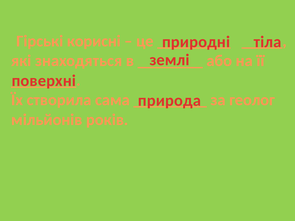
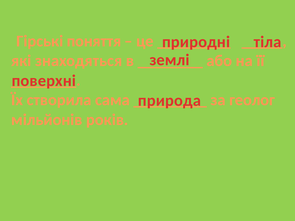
корисні: корисні -> поняття
